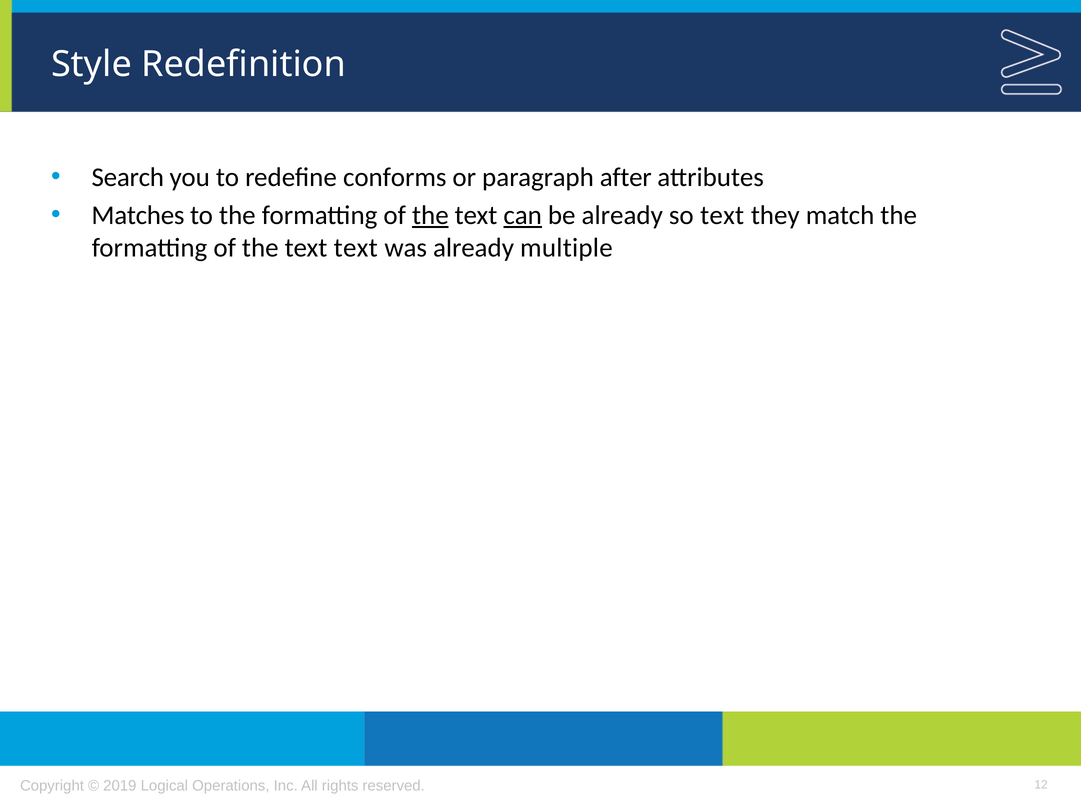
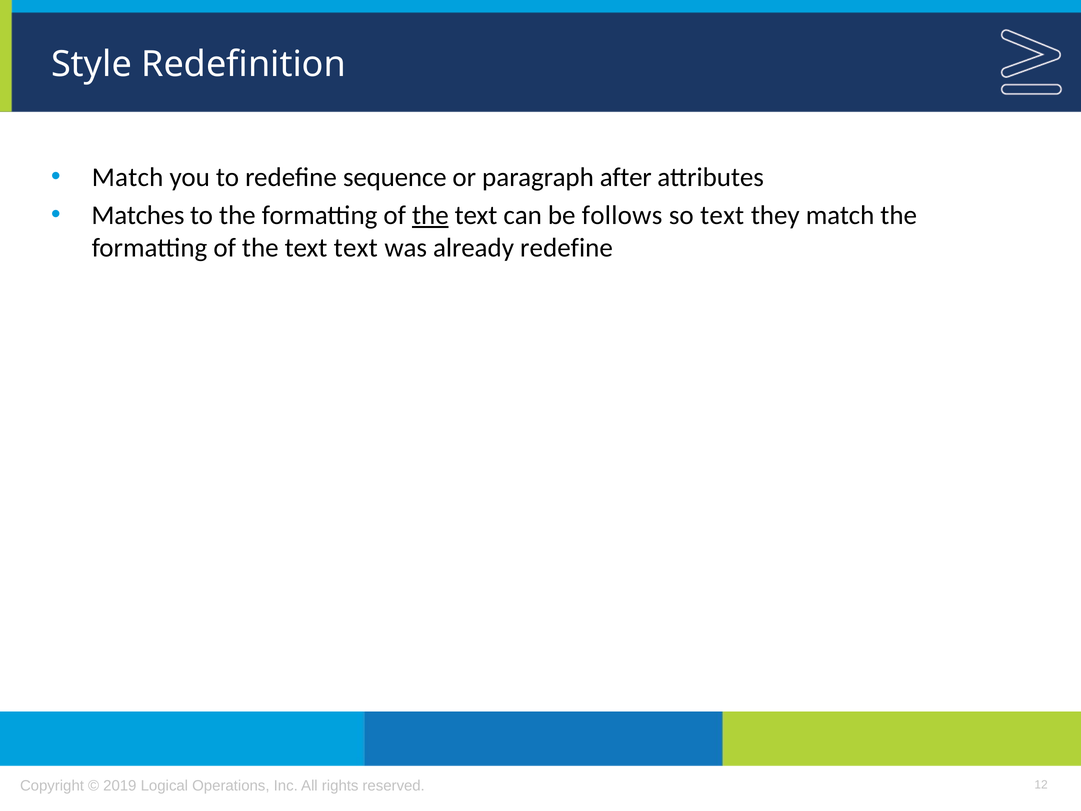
Search at (128, 177): Search -> Match
conforms: conforms -> sequence
can underline: present -> none
be already: already -> follows
already multiple: multiple -> redefine
